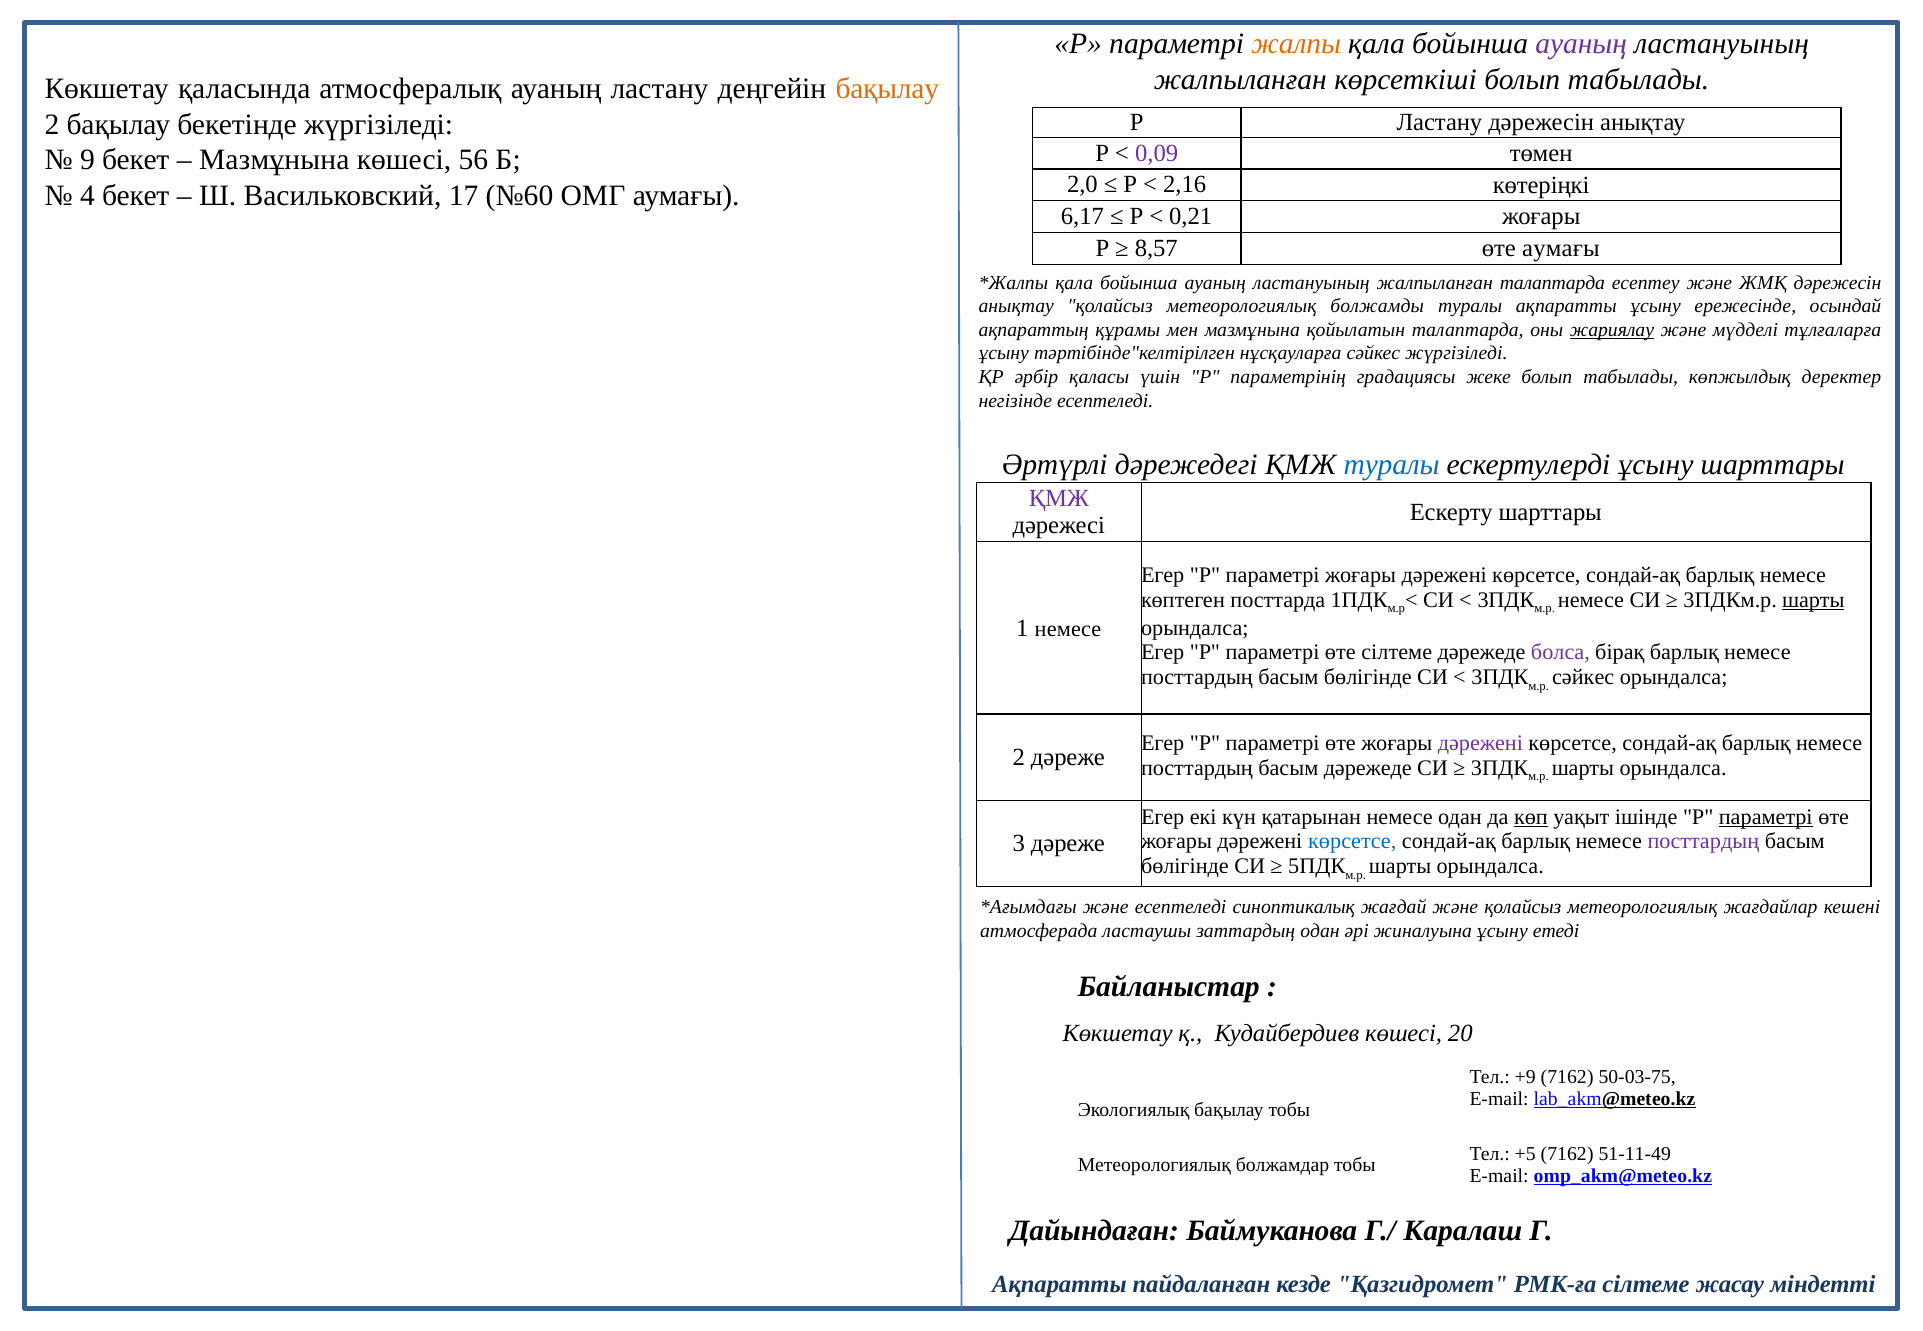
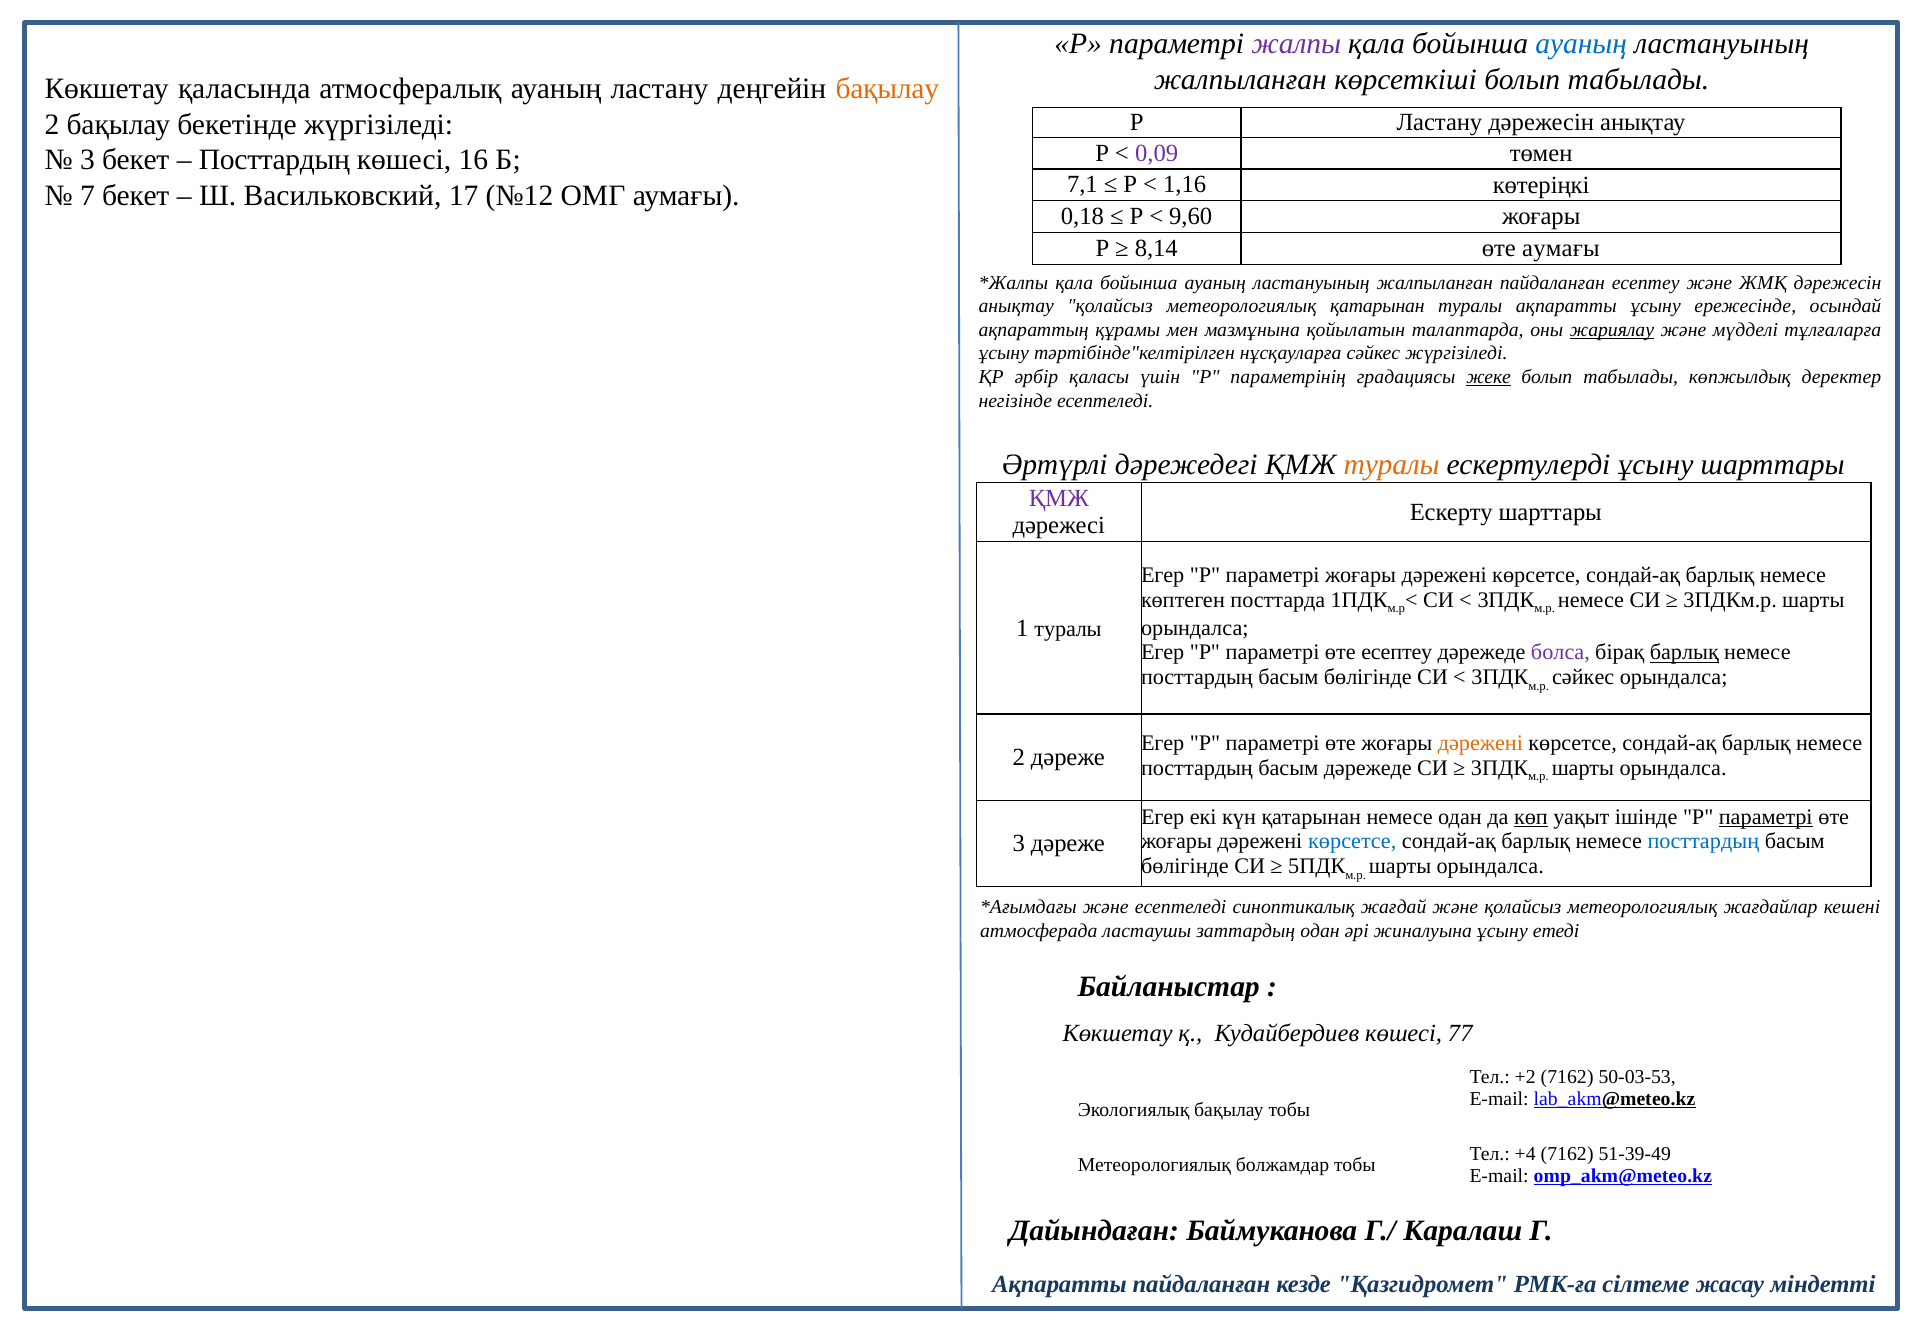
жалпы colour: orange -> purple
ауаның at (1581, 44) colour: purple -> blue
9 at (87, 160): 9 -> 3
Мазмұнына at (274, 160): Мазмұнына -> Посттардың
56: 56 -> 16
2,0: 2,0 -> 7,1
2,16: 2,16 -> 1,16
4: 4 -> 7
№60: №60 -> №12
6,17: 6,17 -> 0,18
0,21: 0,21 -> 9,60
8,57: 8,57 -> 8,14
жалпыланған талаптарда: талаптарда -> пайдаланған
метеорологиялық болжамды: болжамды -> қатарынан
жеке underline: none -> present
туралы at (1392, 464) colour: blue -> orange
шарты at (1813, 600) underline: present -> none
1 немесе: немесе -> туралы
өте сілтеме: сілтеме -> есептеу
барлық at (1684, 653) underline: none -> present
дәрежені at (1480, 743) colour: purple -> orange
посттардың at (1703, 842) colour: purple -> blue
20: 20 -> 77
+9: +9 -> +2
50-03-75: 50-03-75 -> 50-03-53
+5: +5 -> +4
51-11-49: 51-11-49 -> 51-39-49
